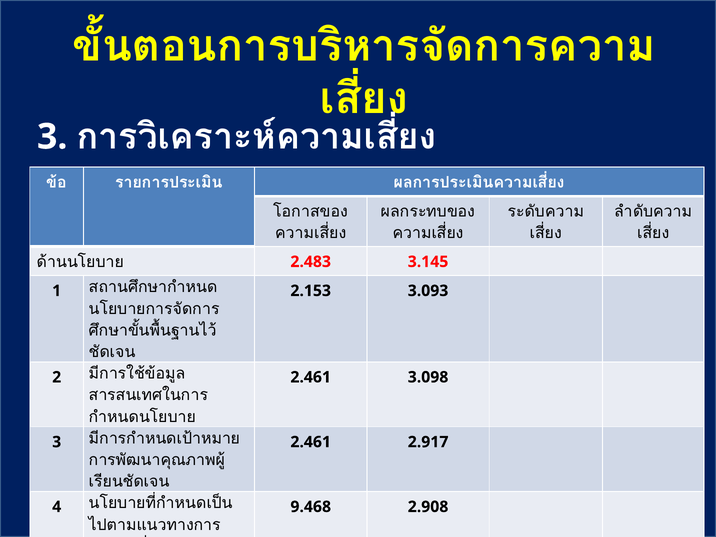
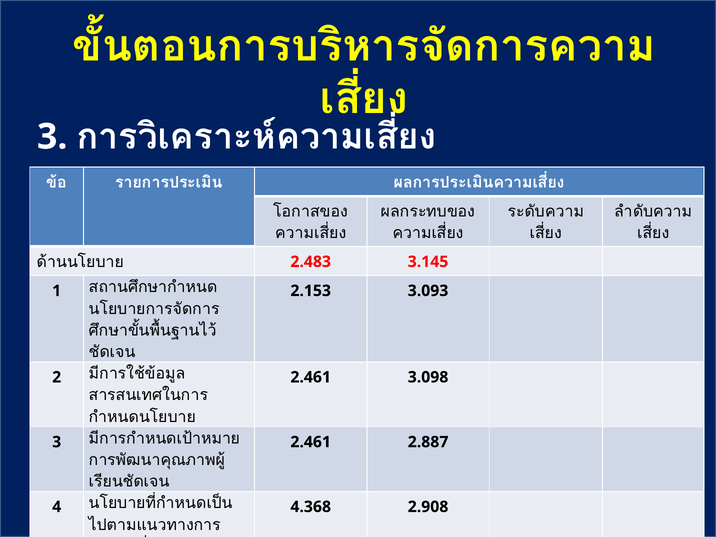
2.917: 2.917 -> 2.887
9.468: 9.468 -> 4.368
